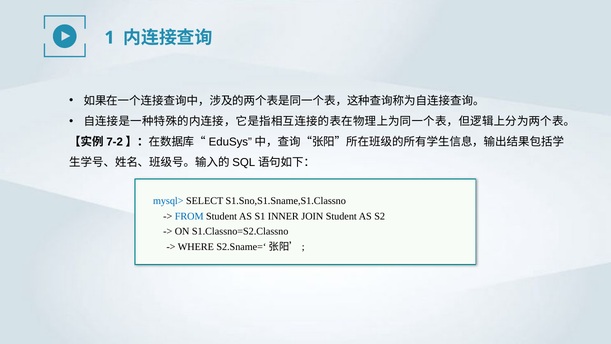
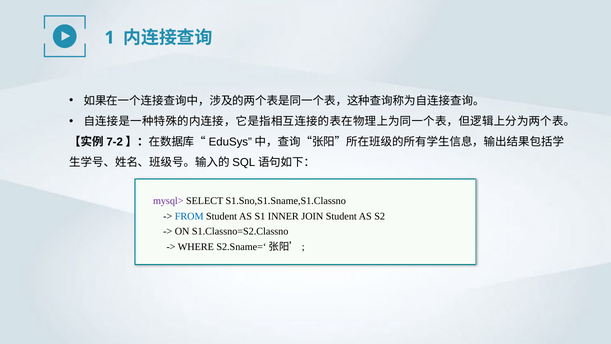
mysql> colour: blue -> purple
